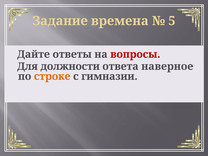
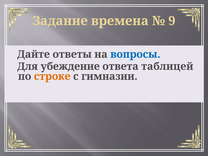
5: 5 -> 9
вопросы colour: red -> blue
должности: должности -> убеждение
наверное: наверное -> таблицей
